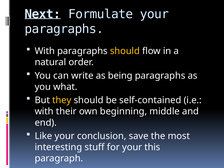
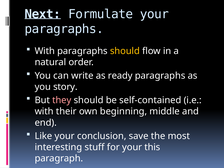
being: being -> ready
what: what -> story
they colour: yellow -> pink
